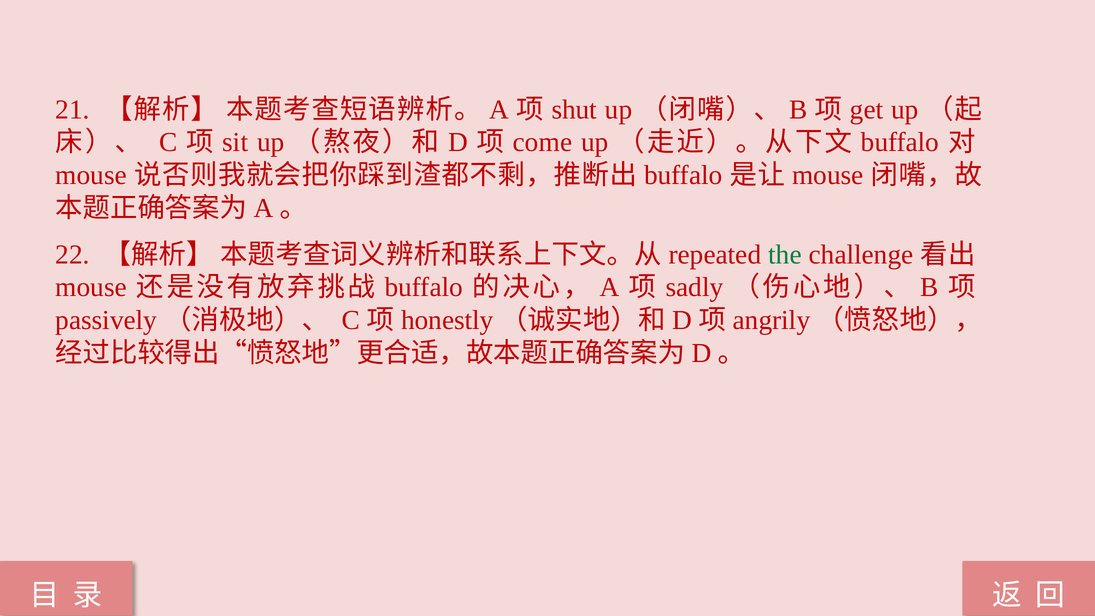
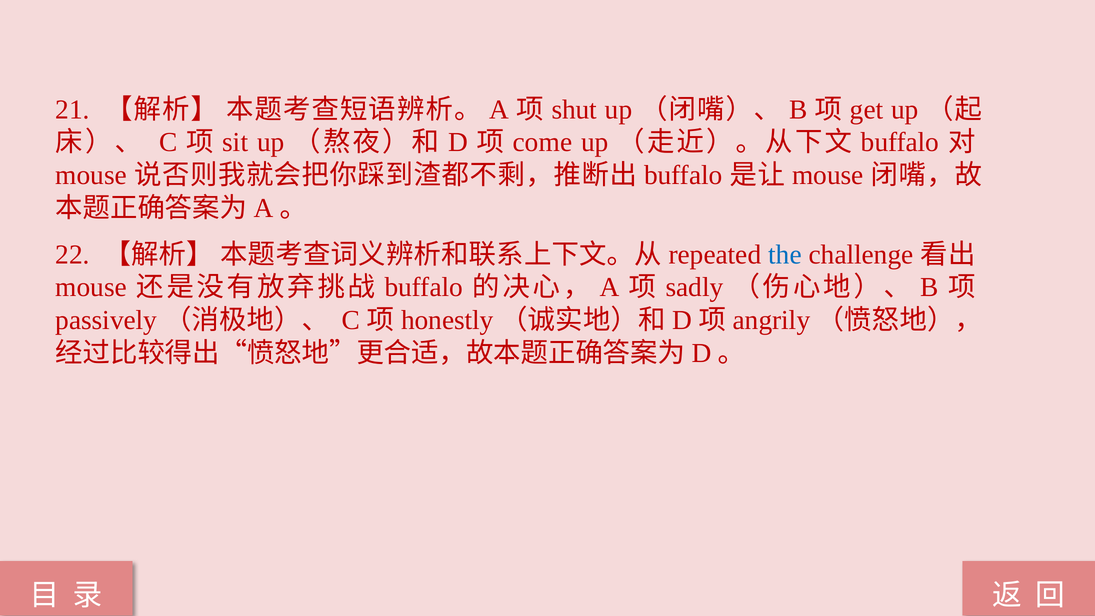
the colour: green -> blue
